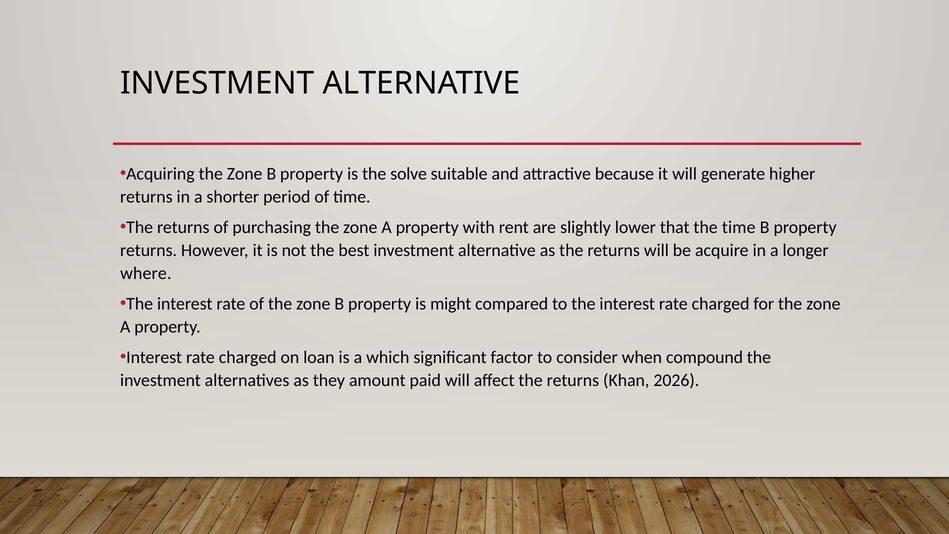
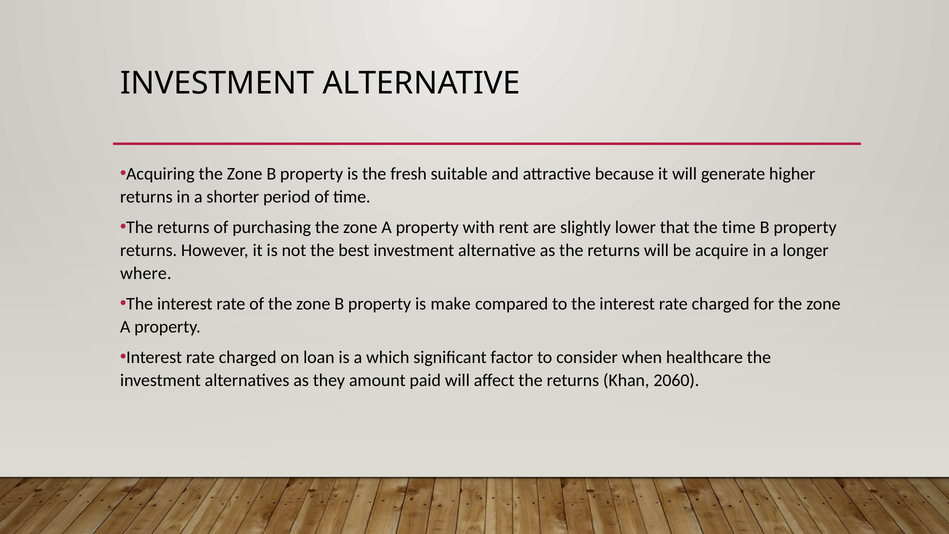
solve: solve -> fresh
might: might -> make
compound: compound -> healthcare
2026: 2026 -> 2060
